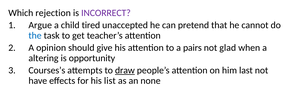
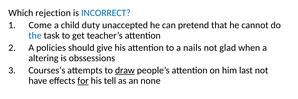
INCORRECT colour: purple -> blue
Argue: Argue -> Come
tired: tired -> duty
opinion: opinion -> policies
pairs: pairs -> nails
opportunity: opportunity -> obssessions
for underline: none -> present
list: list -> tell
